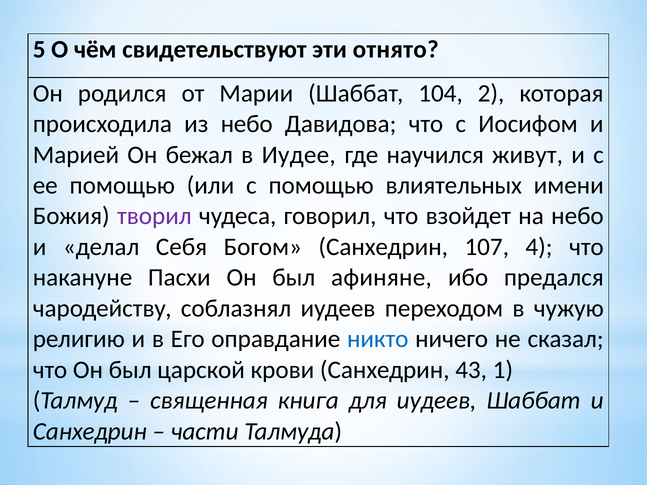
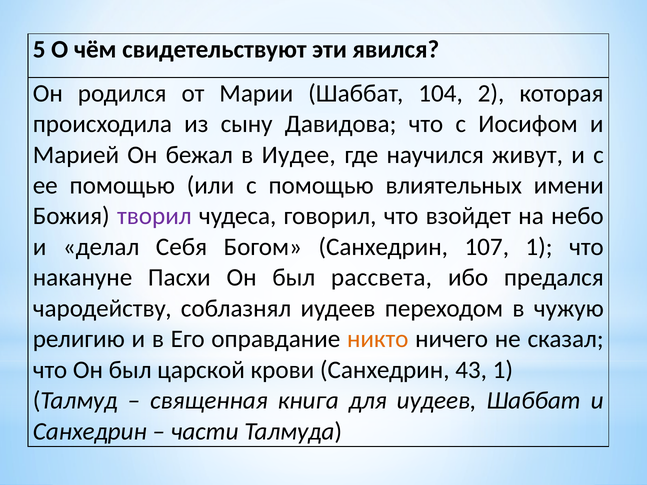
отнято: отнято -> явился
из небо: небо -> сыну
107 4: 4 -> 1
афиняне: афиняне -> рассвета
никто colour: blue -> orange
